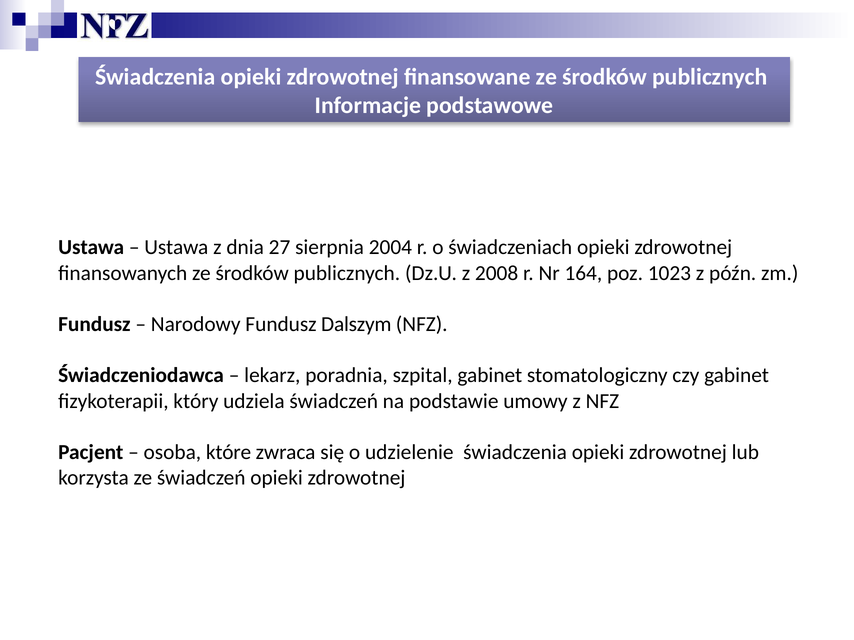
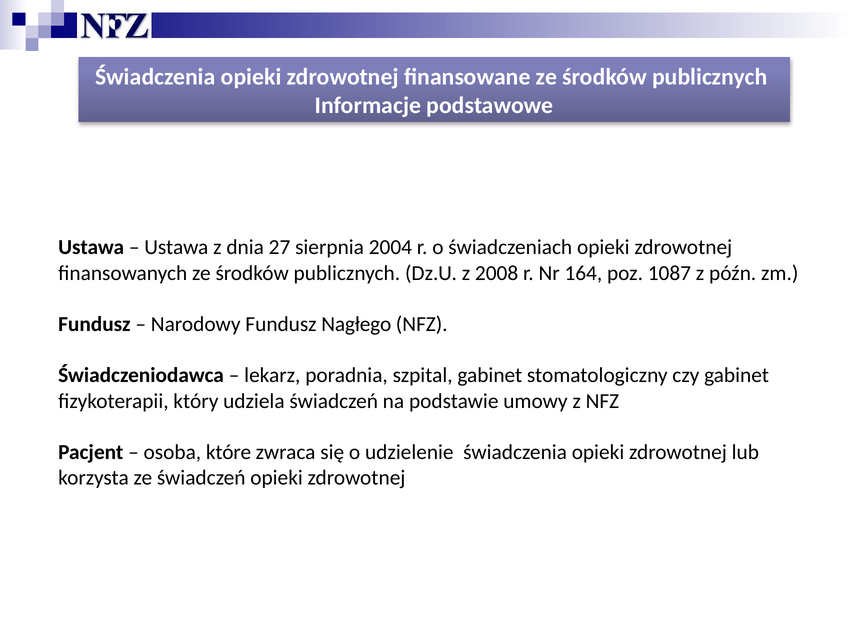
1023: 1023 -> 1087
Dalszym: Dalszym -> Nagłego
